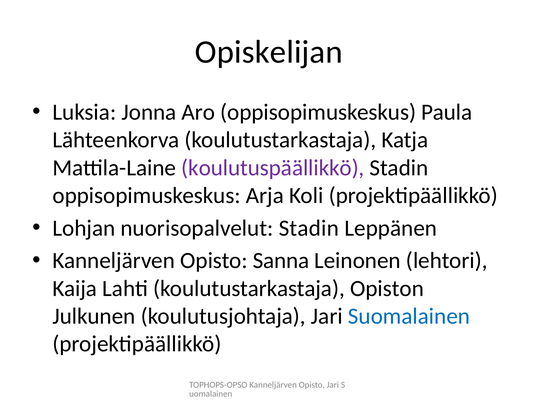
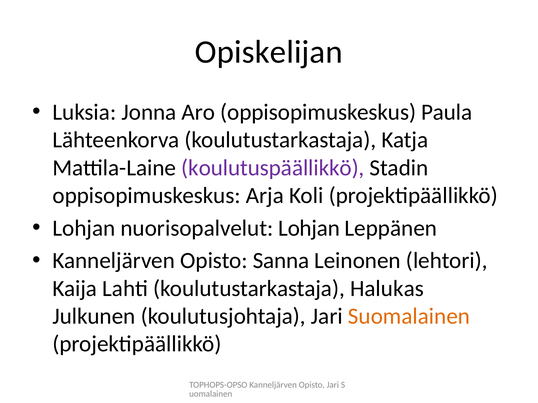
nuorisopalvelut Stadin: Stadin -> Lohjan
Opiston: Opiston -> Halukas
Suomalainen colour: blue -> orange
